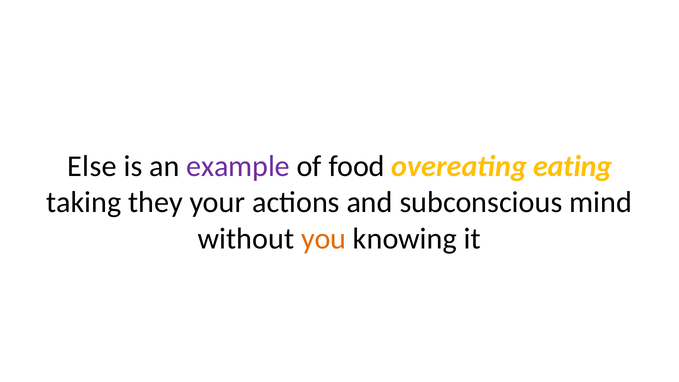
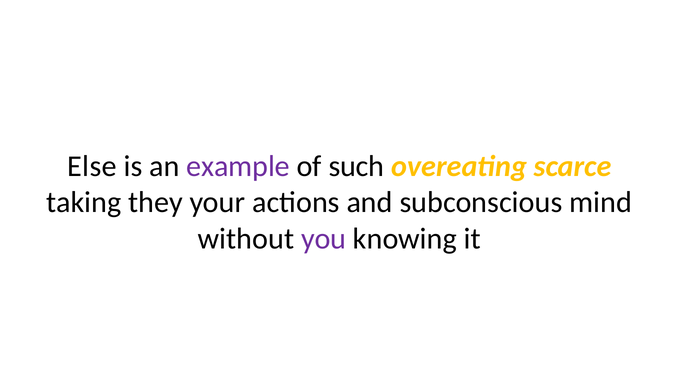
food: food -> such
eating: eating -> scarce
you colour: orange -> purple
